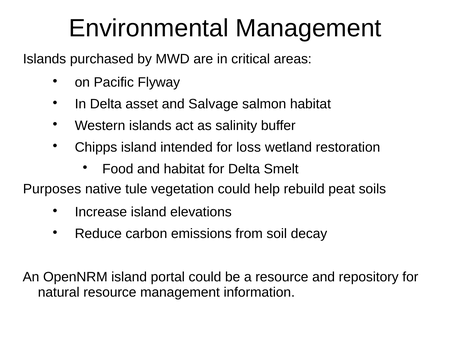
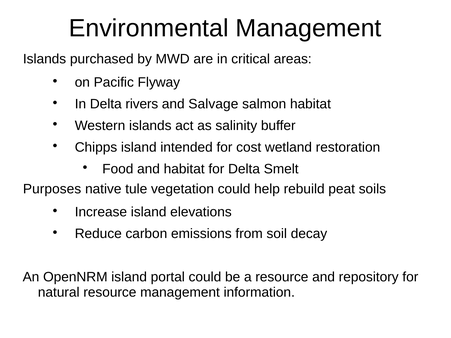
asset: asset -> rivers
loss: loss -> cost
